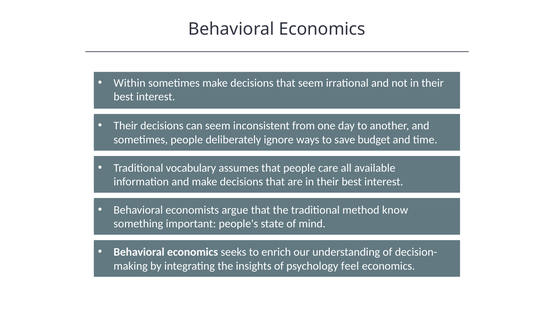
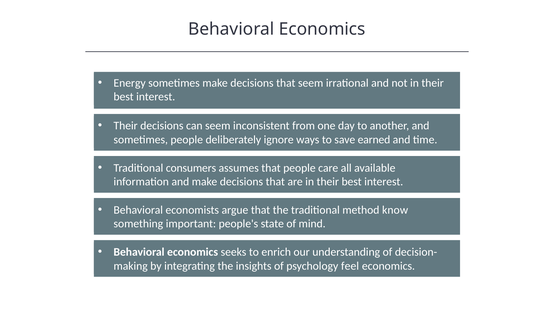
Within: Within -> Energy
budget: budget -> earned
vocabulary: vocabulary -> consumers
